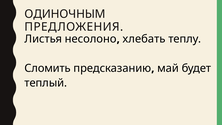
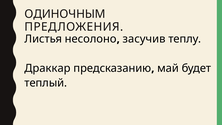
хлебать: хлебать -> засучив
Сломить: Сломить -> Драккар
